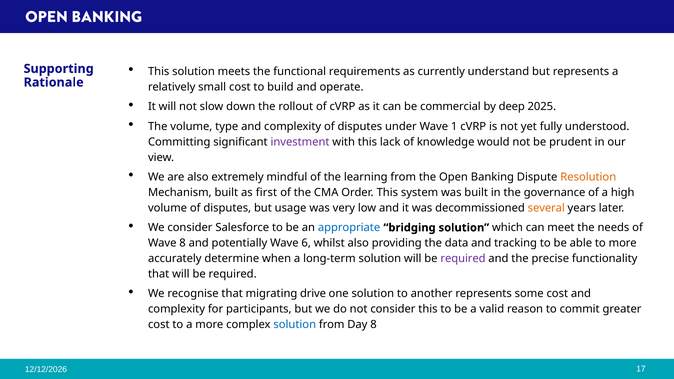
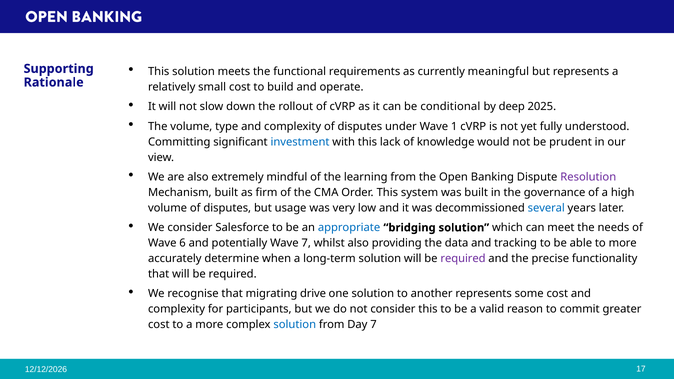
understand: understand -> meaningful
commercial: commercial -> conditional
investment colour: purple -> blue
Resolution colour: orange -> purple
first: first -> firm
several colour: orange -> blue
Wave 8: 8 -> 6
Wave 6: 6 -> 7
Day 8: 8 -> 7
